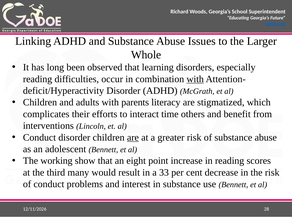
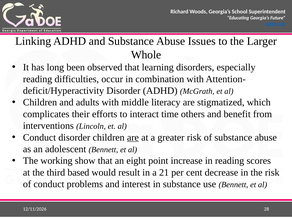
with at (195, 79) underline: present -> none
parents: parents -> middle
many: many -> based
33: 33 -> 21
